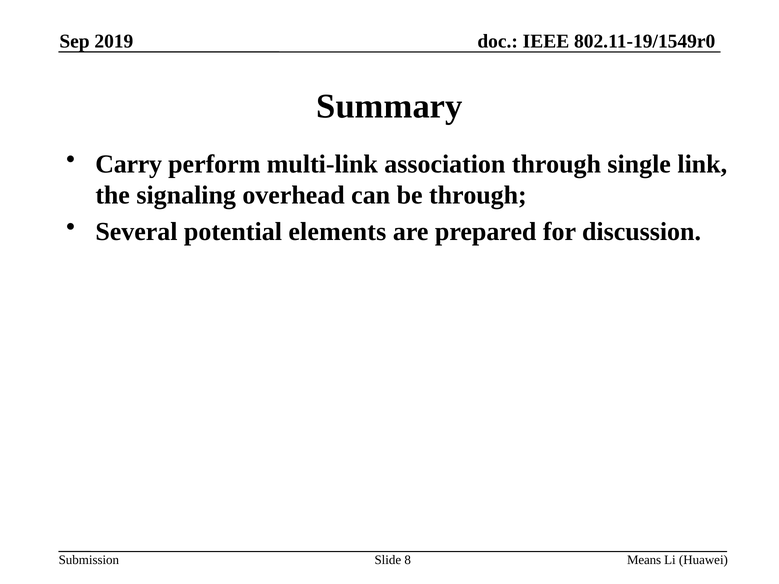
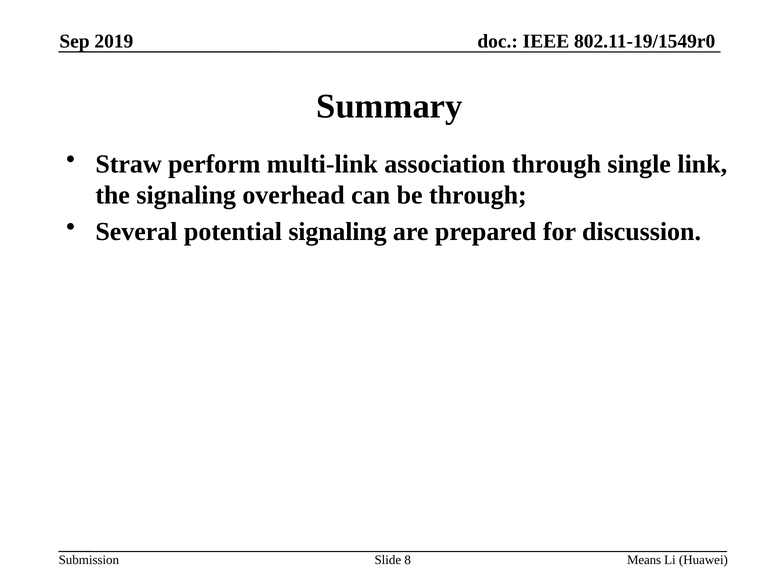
Carry: Carry -> Straw
potential elements: elements -> signaling
